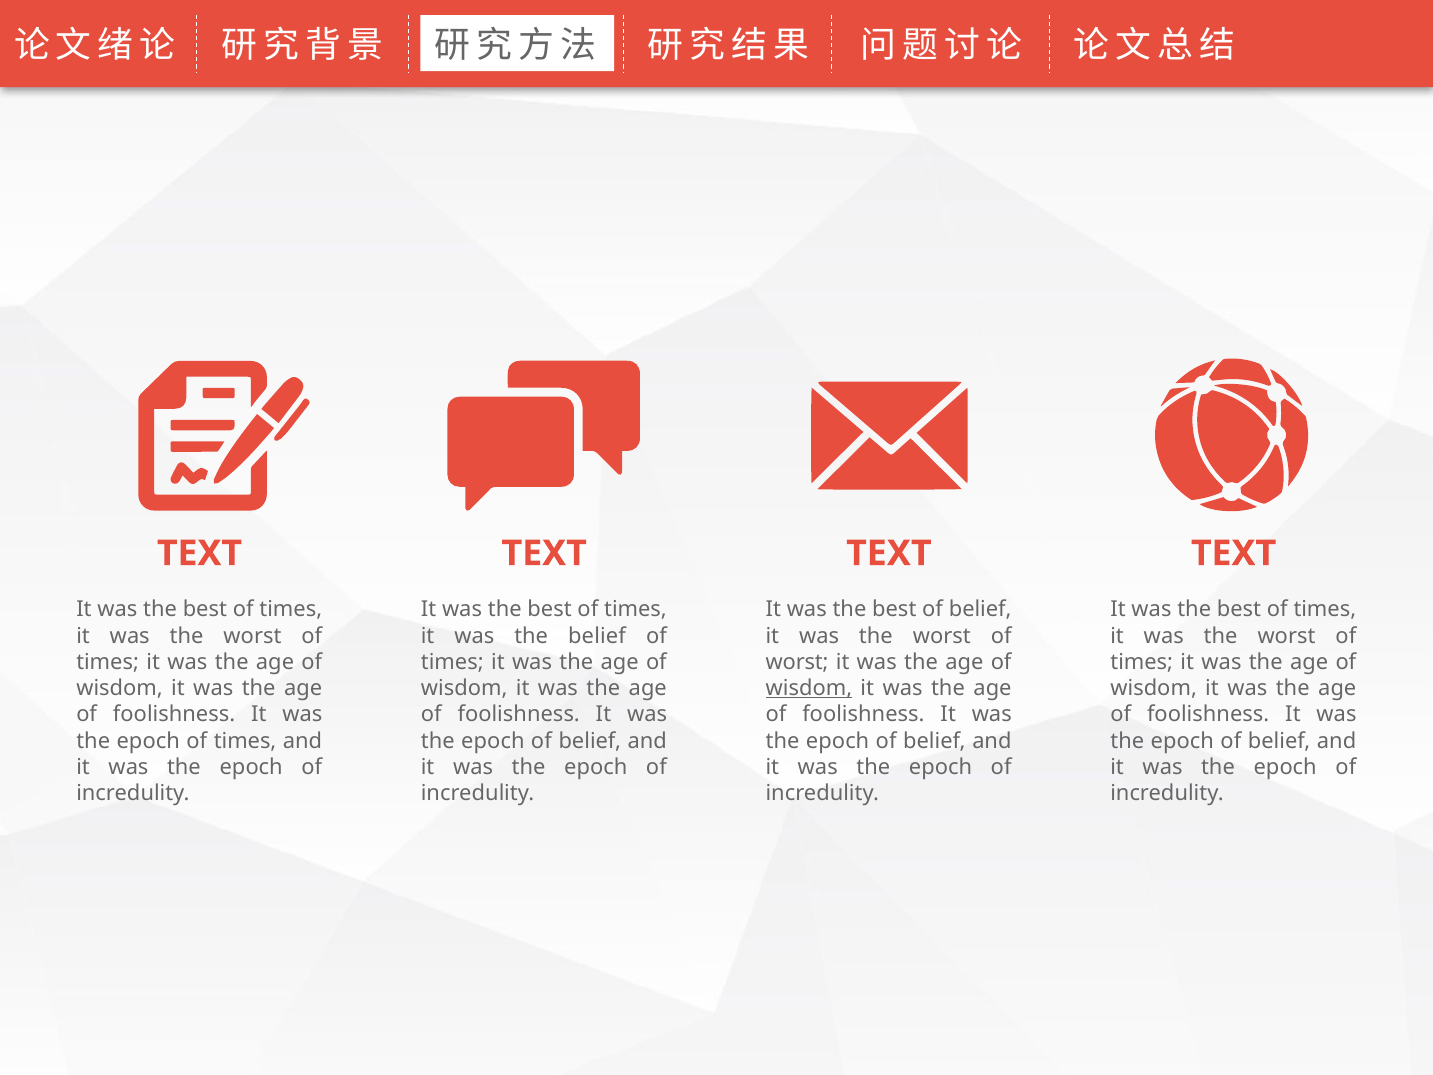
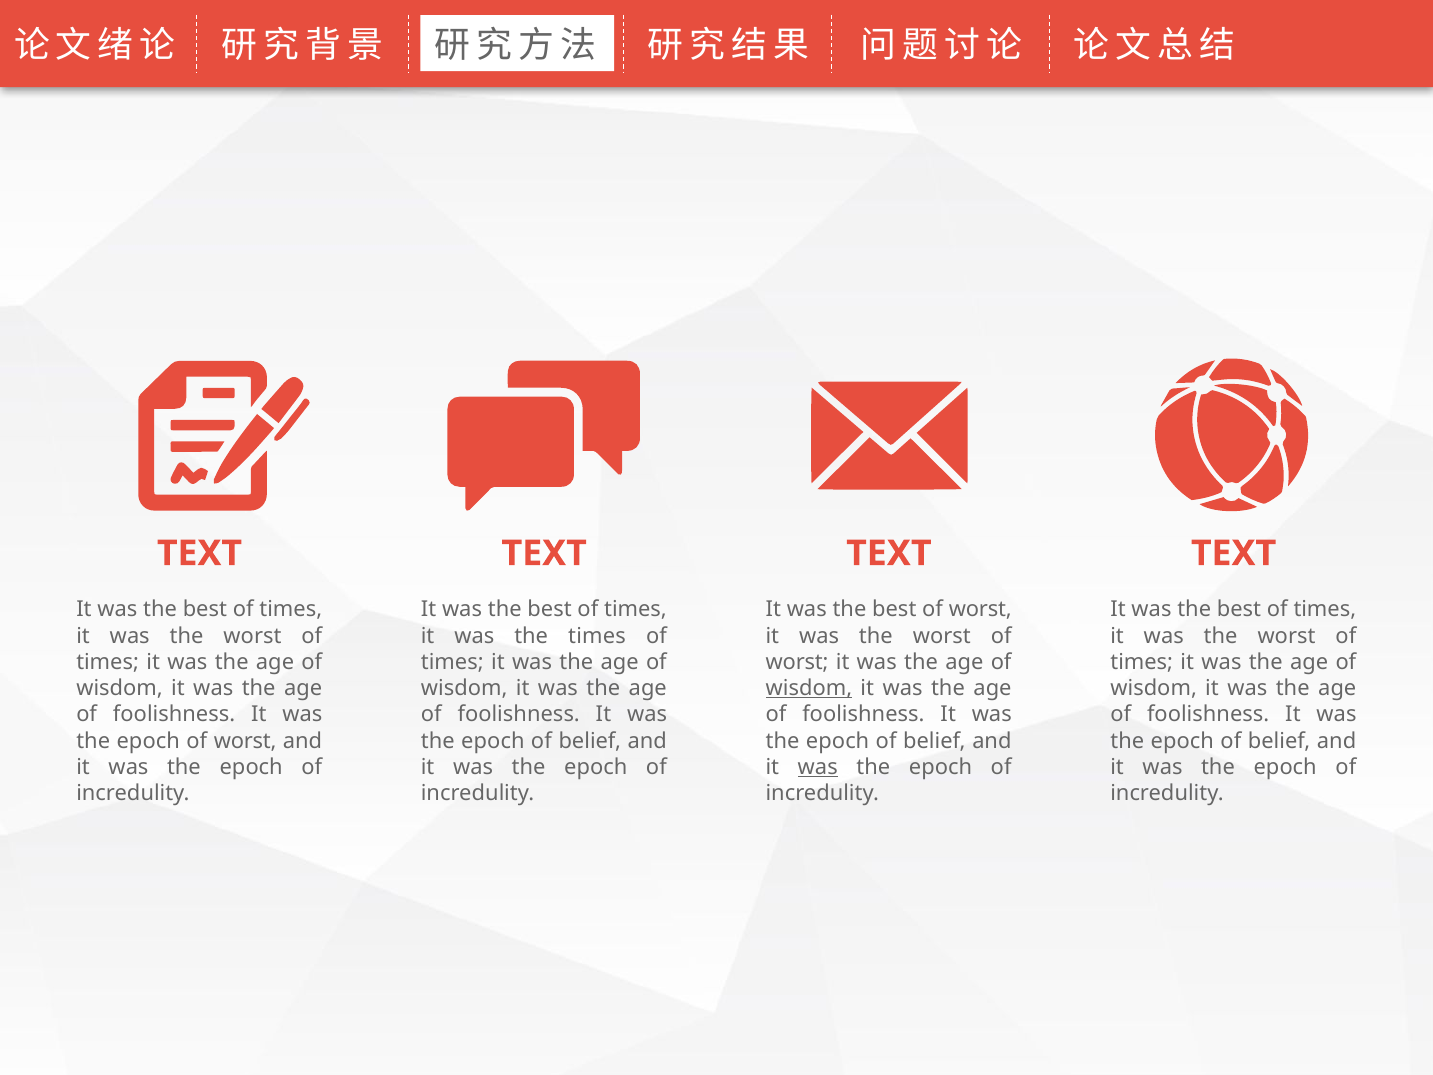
best of belief: belief -> worst
the belief: belief -> times
epoch of times: times -> worst
was at (818, 767) underline: none -> present
